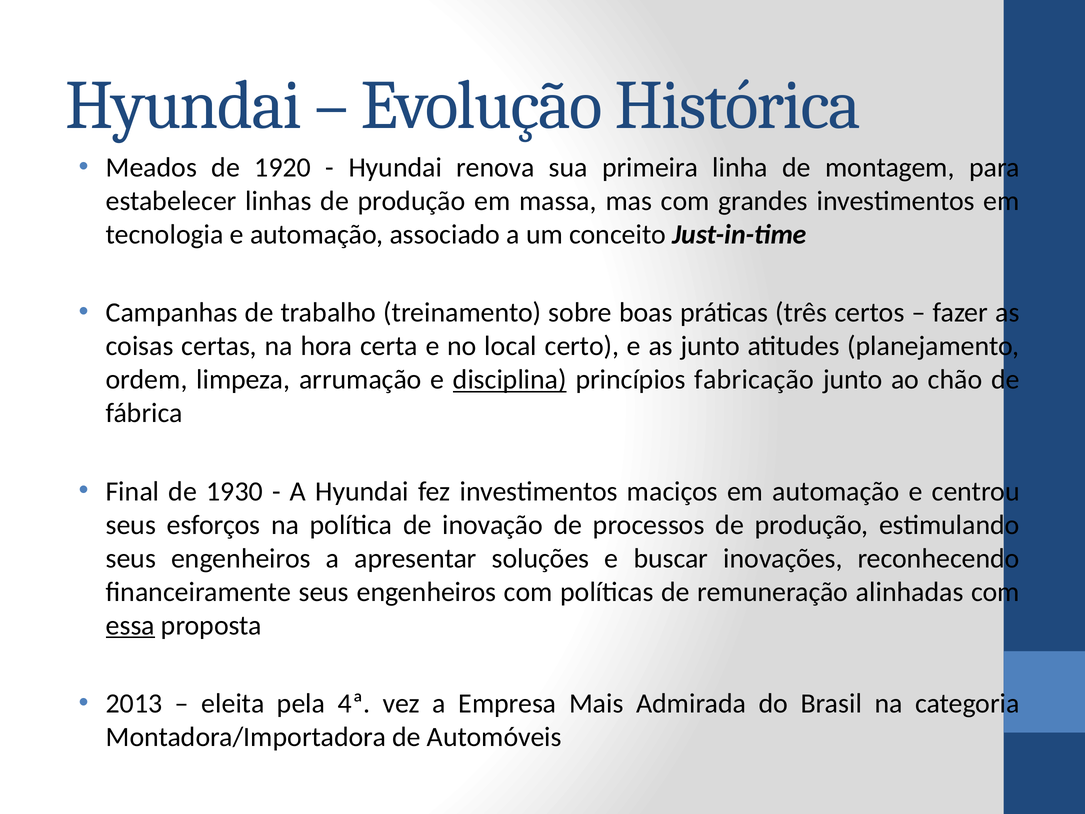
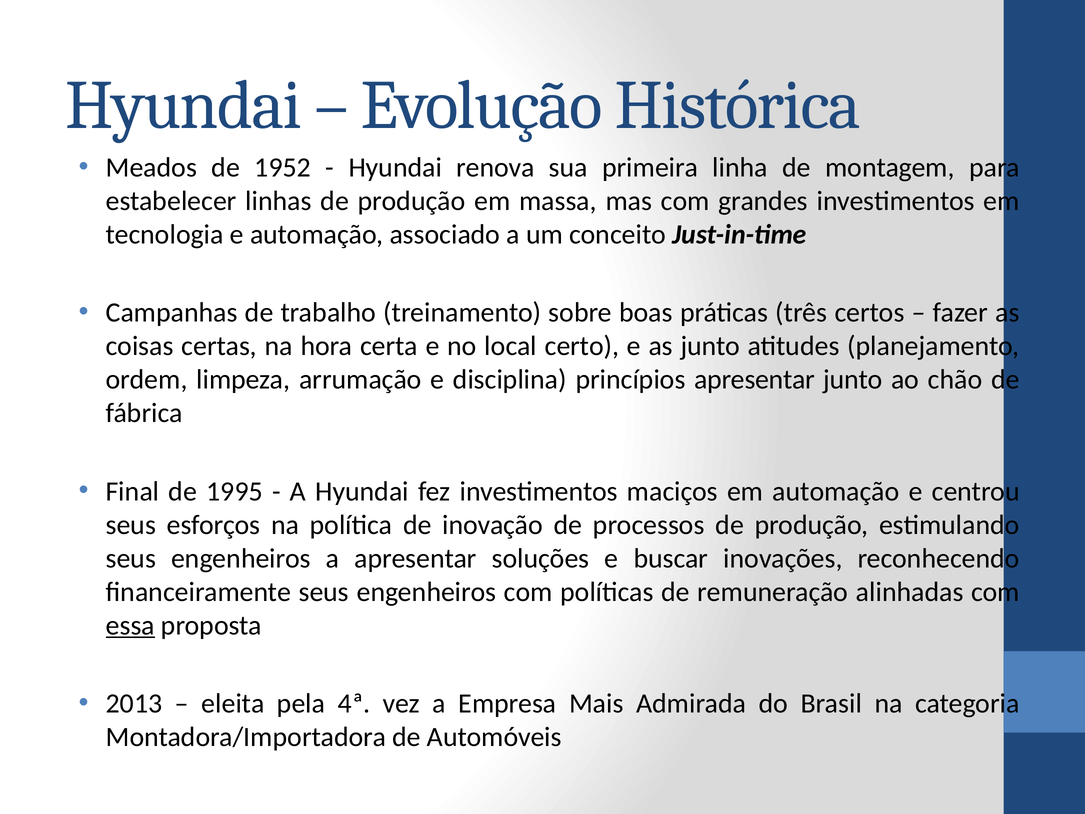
1920: 1920 -> 1952
disciplina underline: present -> none
princípios fabricação: fabricação -> apresentar
1930: 1930 -> 1995
